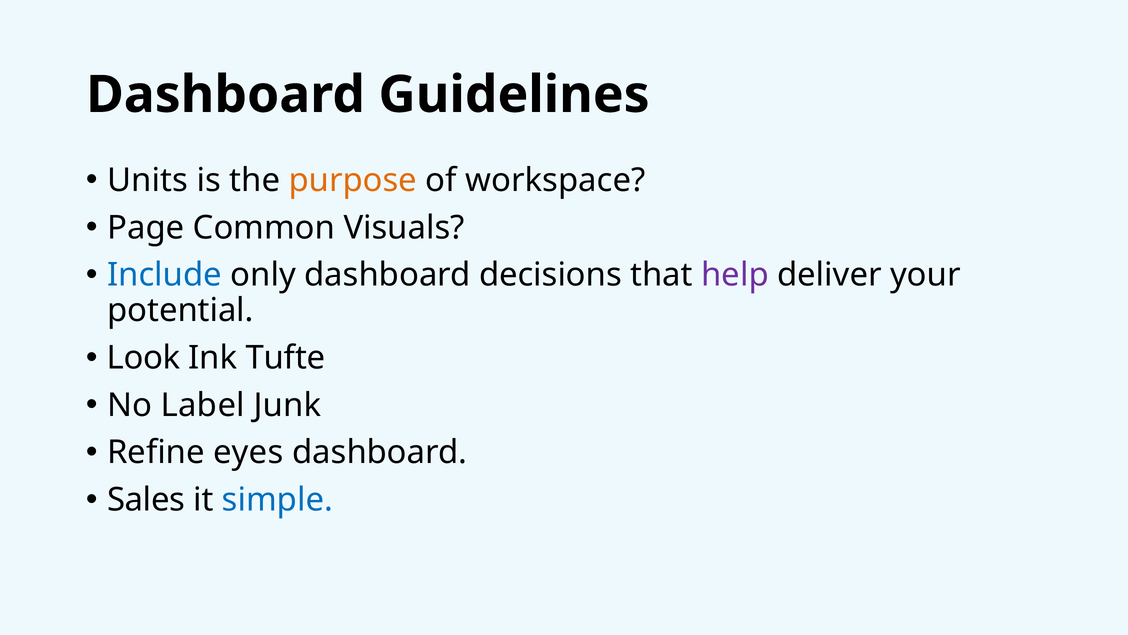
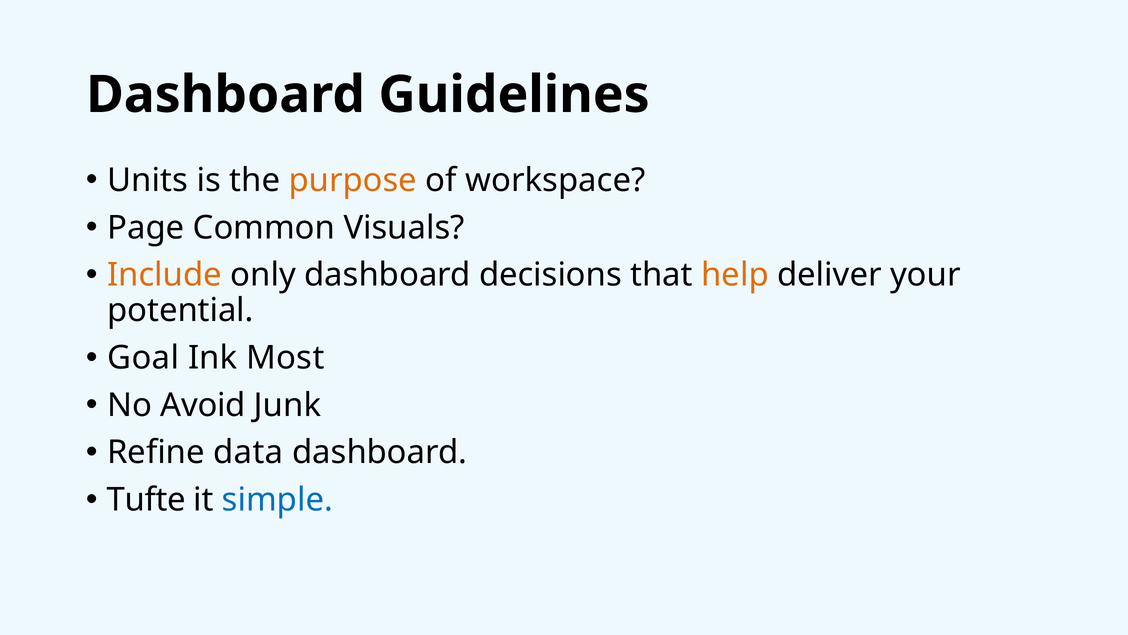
Include colour: blue -> orange
help colour: purple -> orange
Look: Look -> Goal
Tufte: Tufte -> Most
Label: Label -> Avoid
eyes: eyes -> data
Sales: Sales -> Tufte
